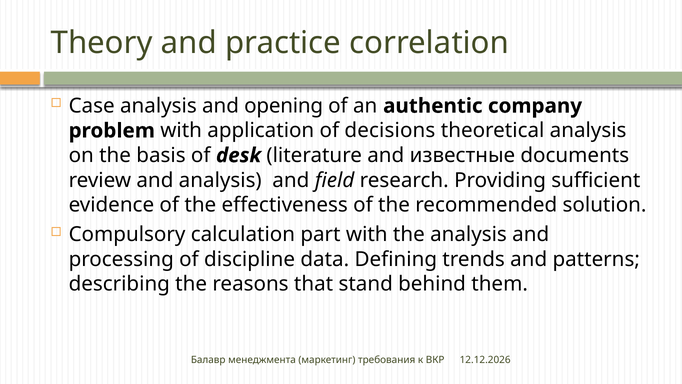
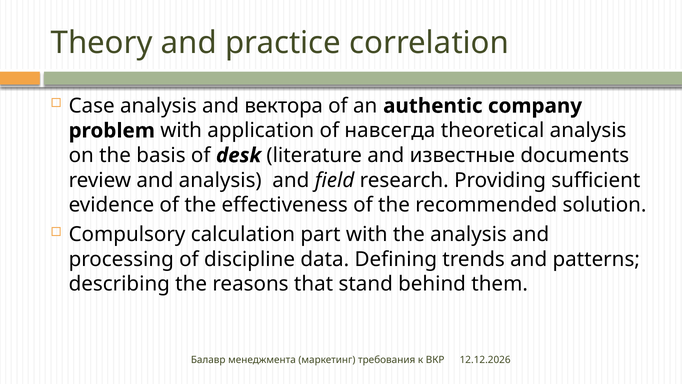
opening: opening -> вектора
decisions: decisions -> навсегда
